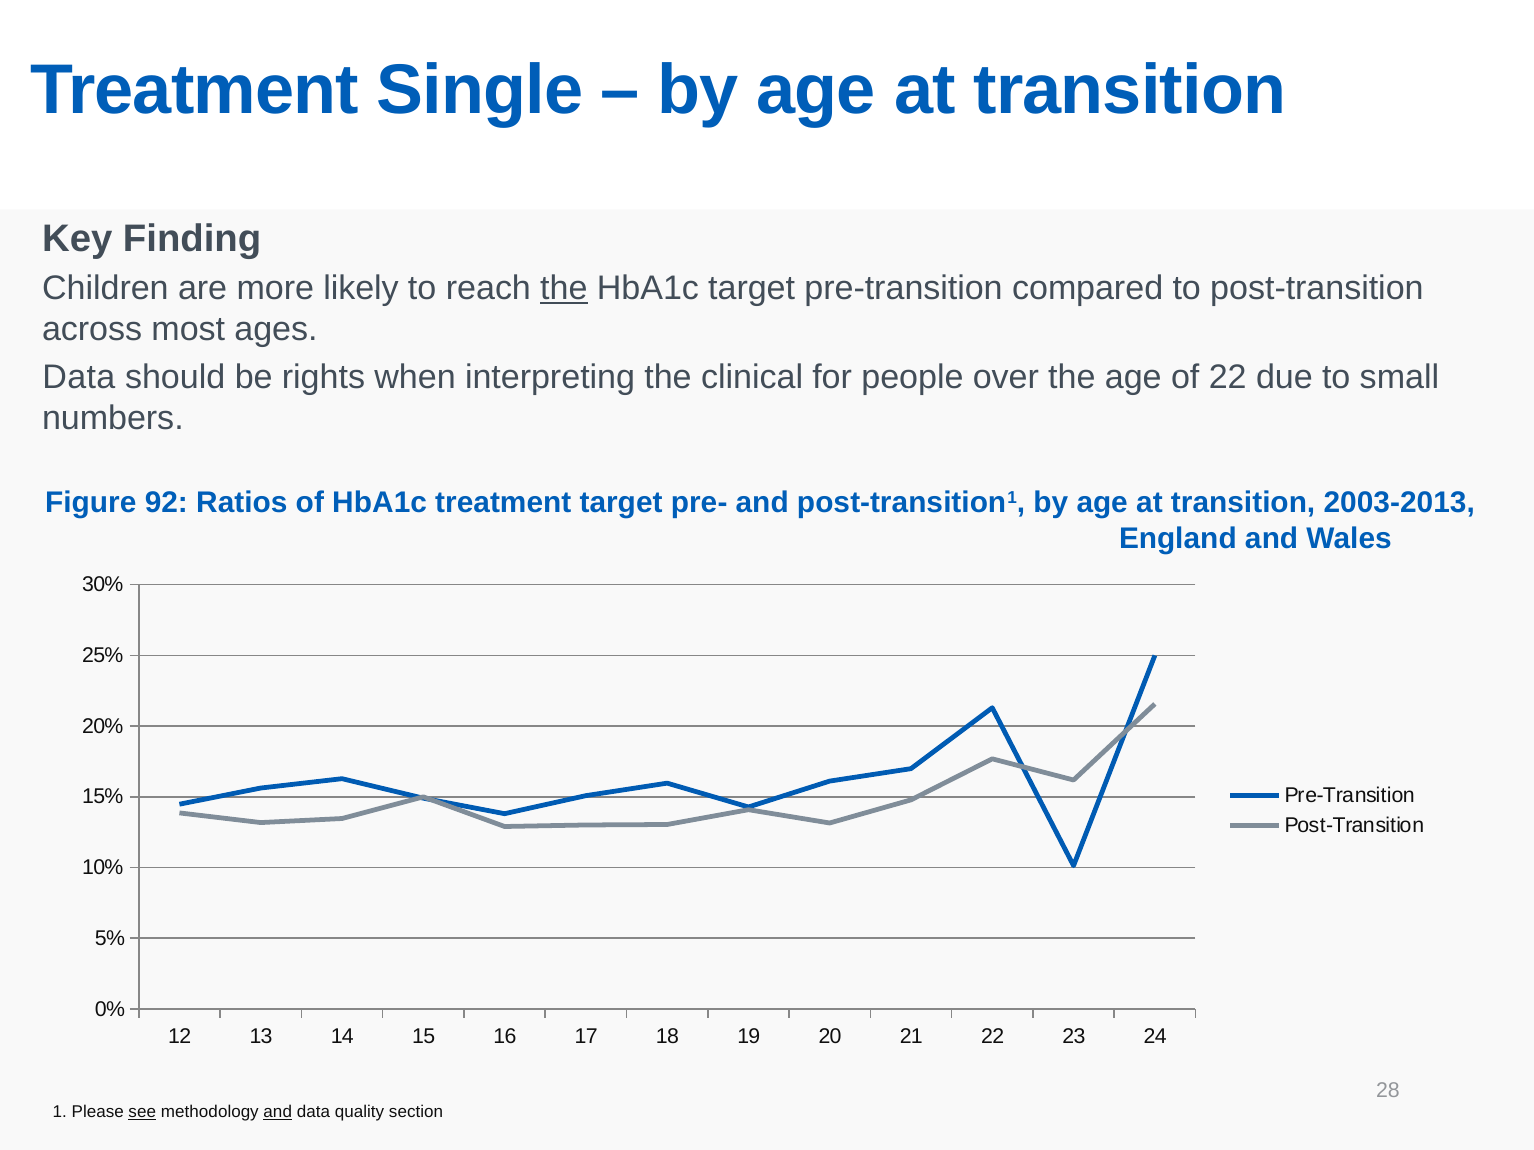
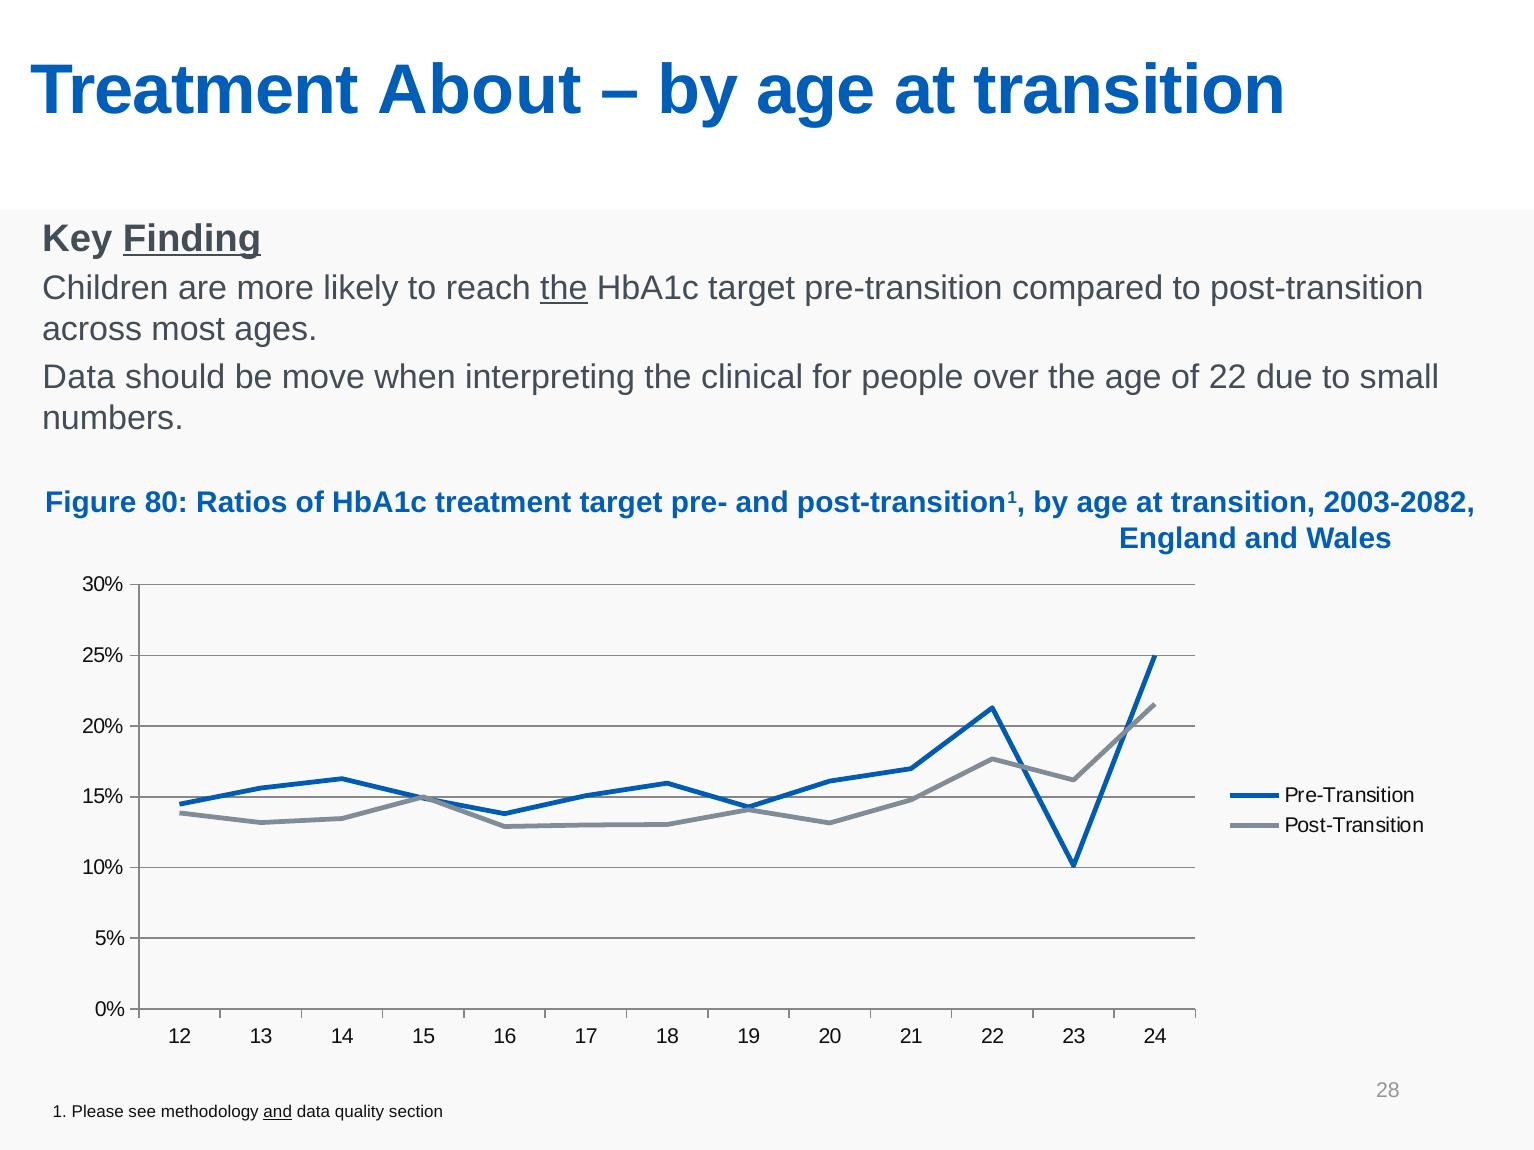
Single: Single -> About
Finding underline: none -> present
rights: rights -> move
92: 92 -> 80
2003-2013: 2003-2013 -> 2003-2082
see underline: present -> none
